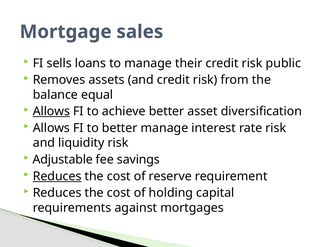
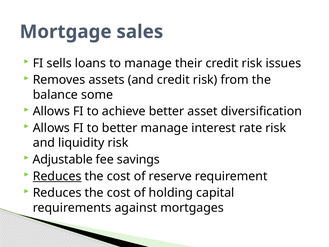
public: public -> issues
equal: equal -> some
Allows at (51, 111) underline: present -> none
